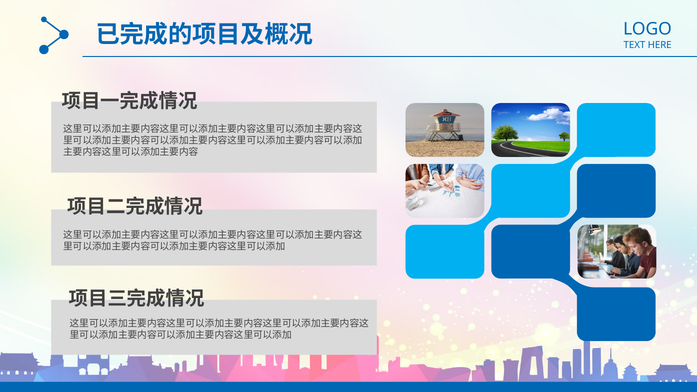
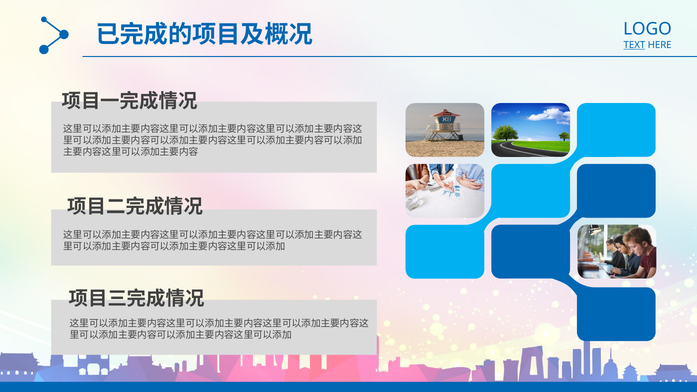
TEXT underline: none -> present
